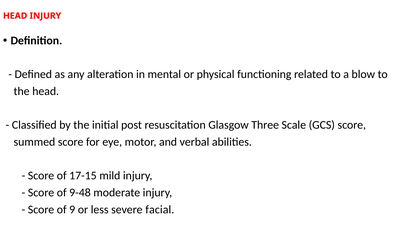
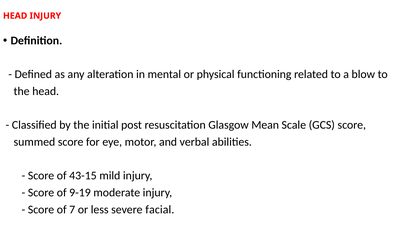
Three: Three -> Mean
17-15: 17-15 -> 43-15
9-48: 9-48 -> 9-19
9: 9 -> 7
